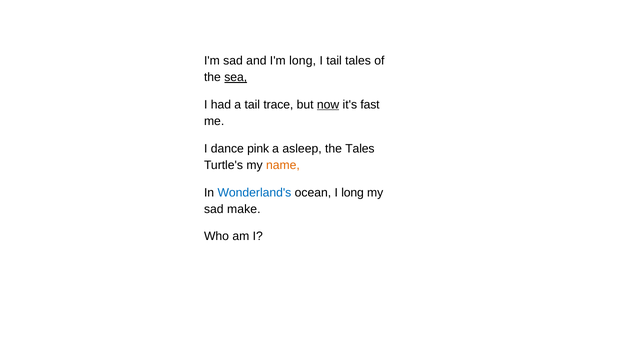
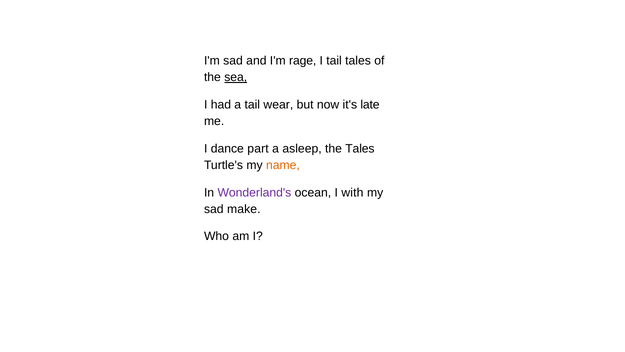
I'm long: long -> rage
trace: trace -> wear
now underline: present -> none
fast: fast -> late
pink: pink -> part
Wonderland's colour: blue -> purple
I long: long -> with
